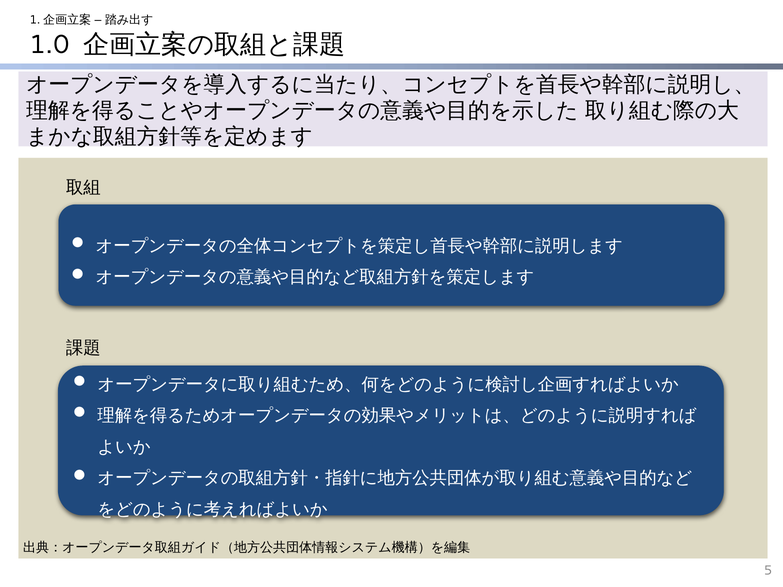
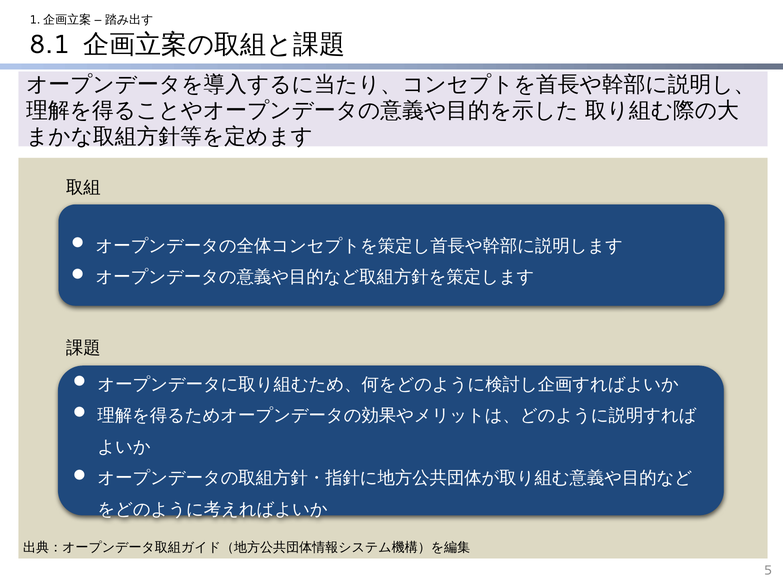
1.0: 1.0 -> 8.1
